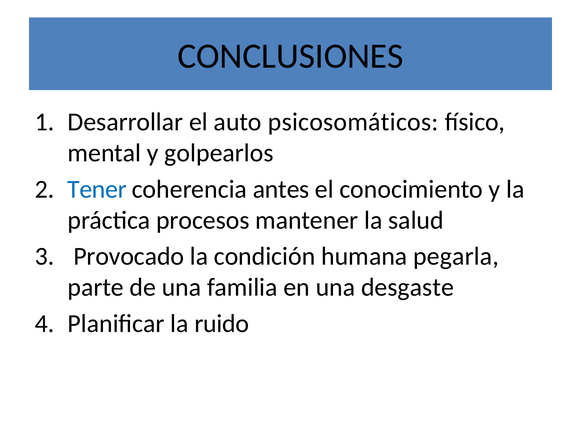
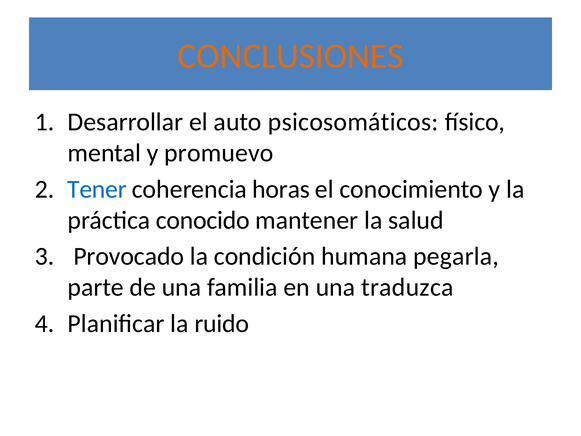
CONCLUSIONES colour: black -> orange
golpearlos: golpearlos -> promuevo
antes: antes -> horas
procesos: procesos -> conocido
desgaste: desgaste -> traduzca
